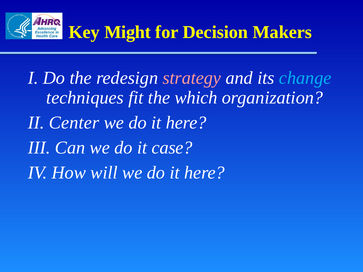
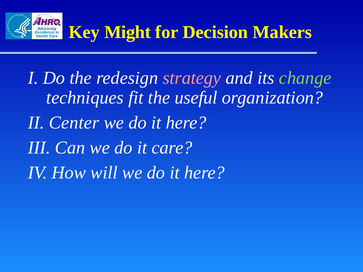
change colour: light blue -> light green
which: which -> useful
case: case -> care
